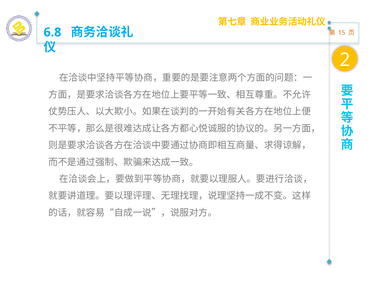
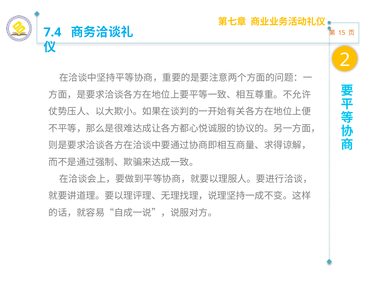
6.8: 6.8 -> 7.4
